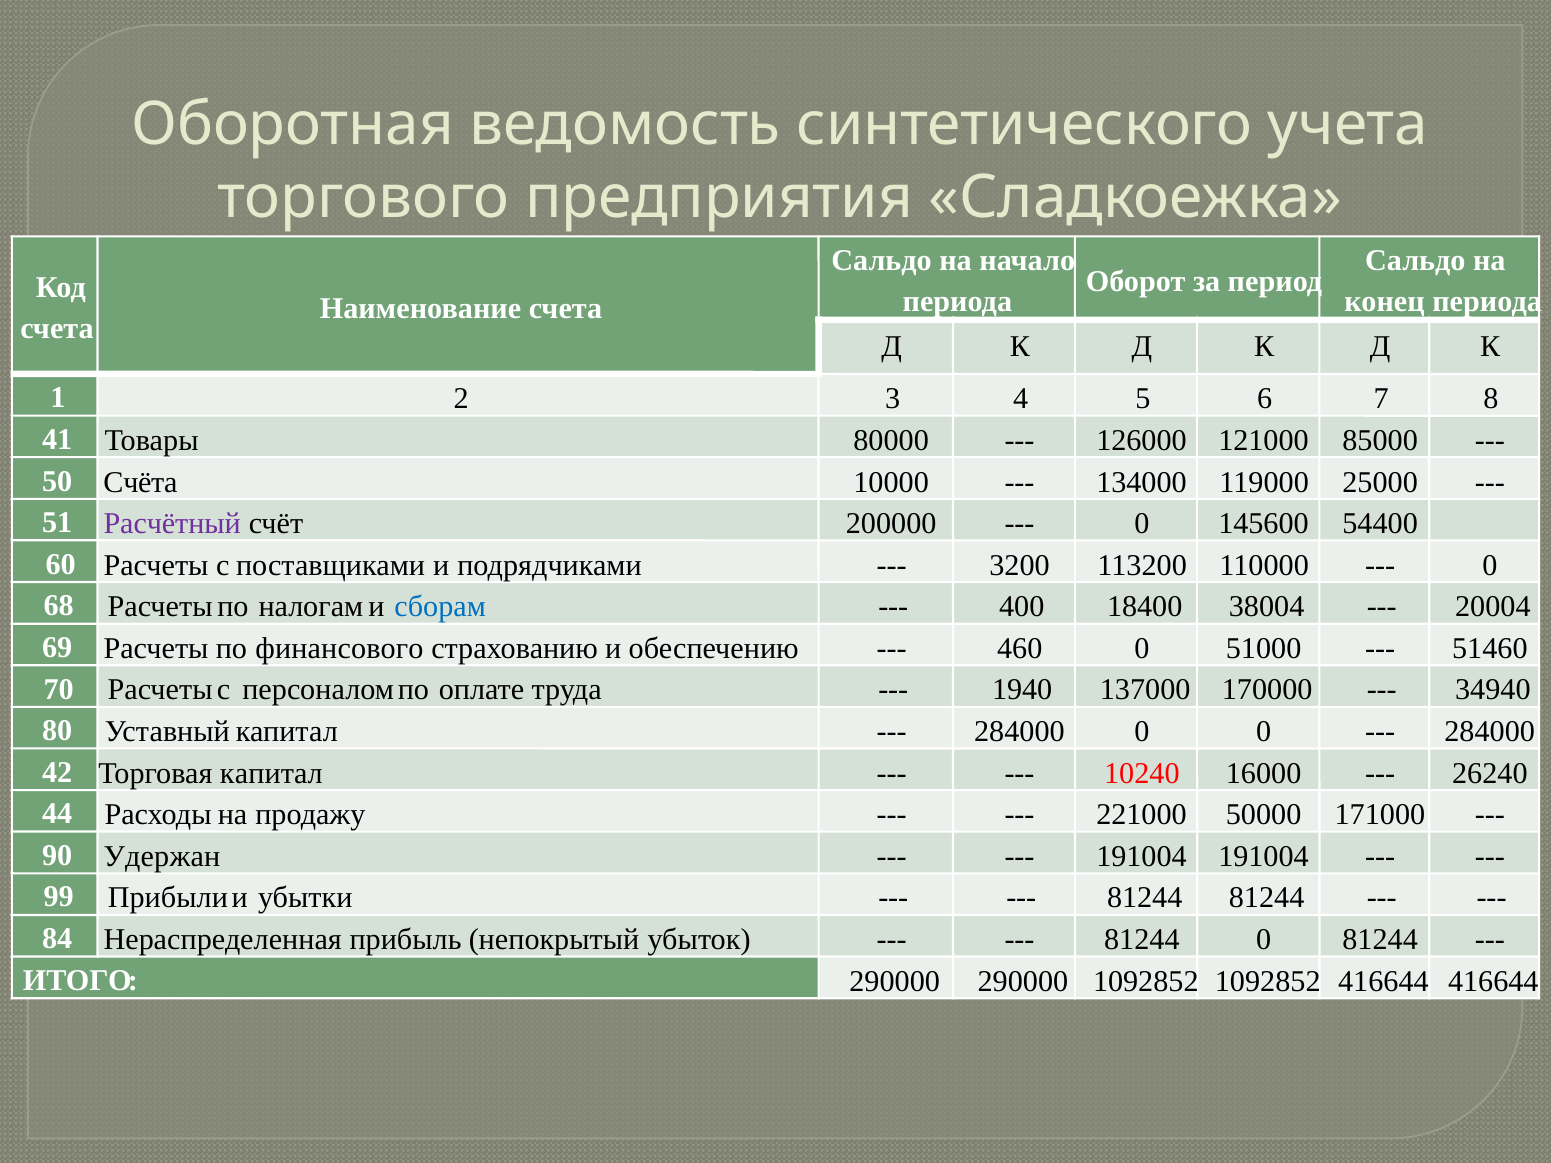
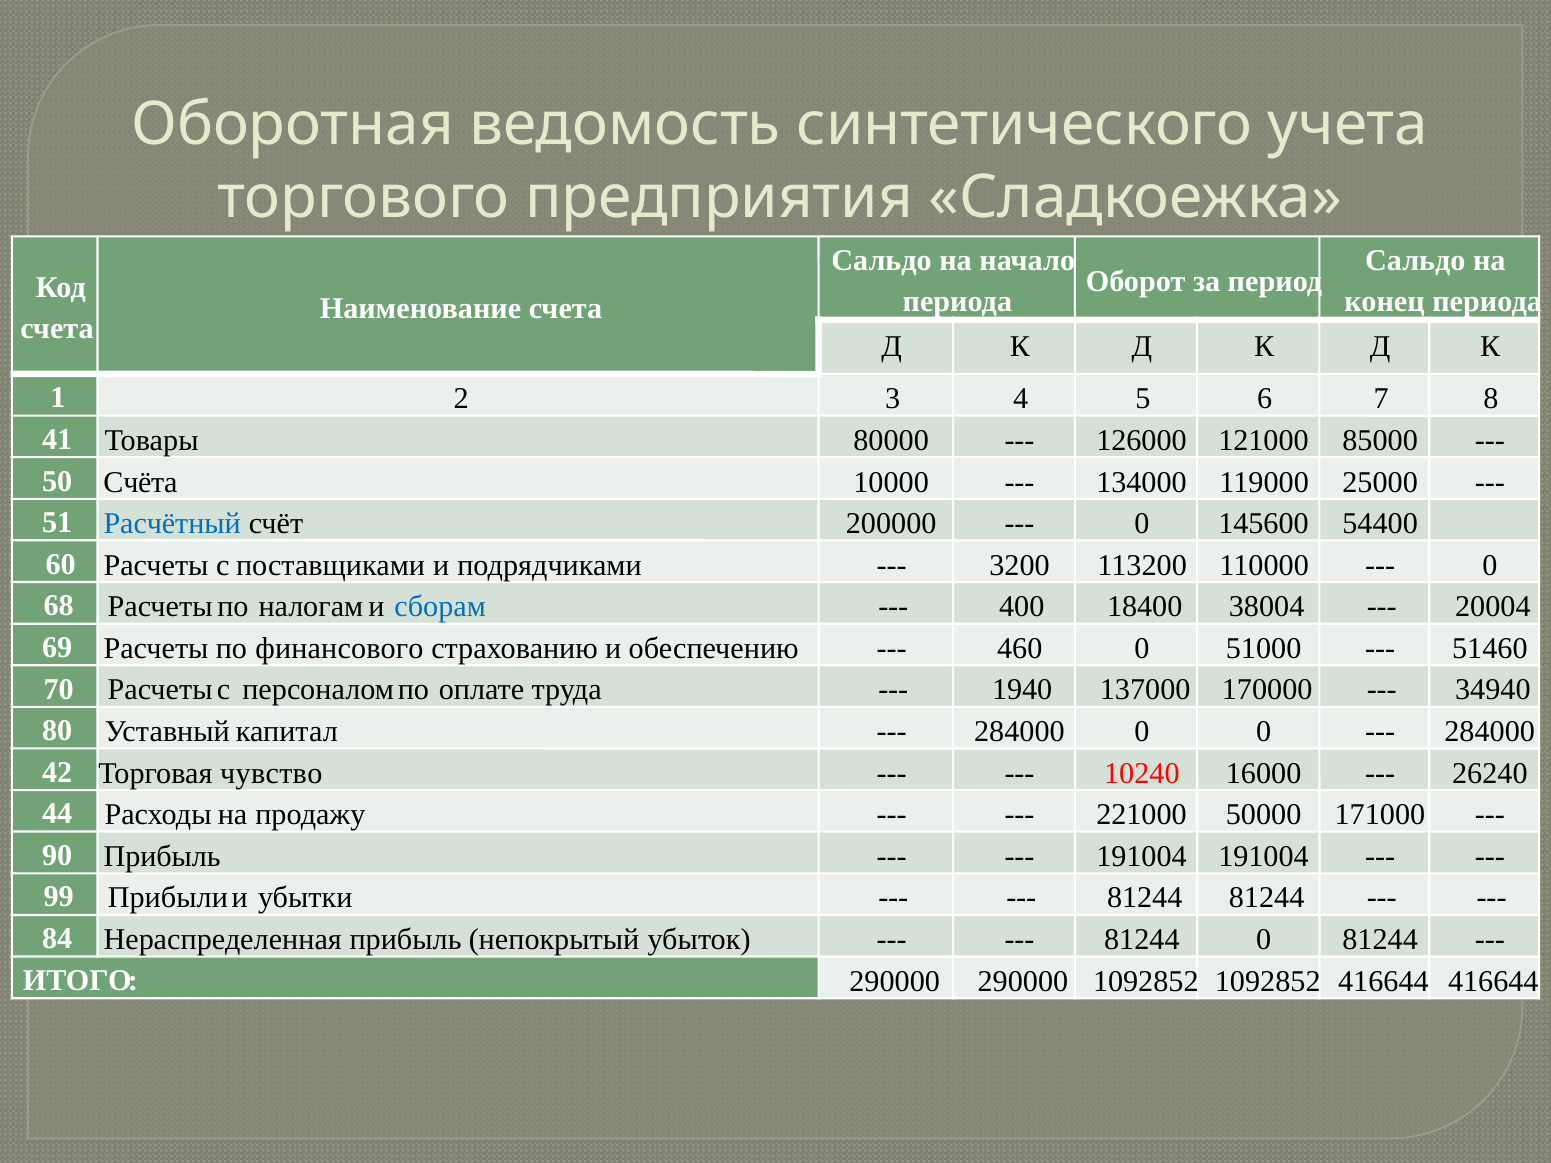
Расчётный colour: purple -> blue
капитал: капитал -> чувство
Удержан: Удержан -> Прибыль
